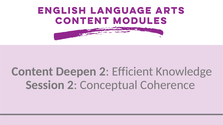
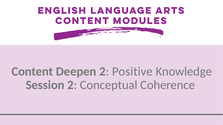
Efficient: Efficient -> Positive
